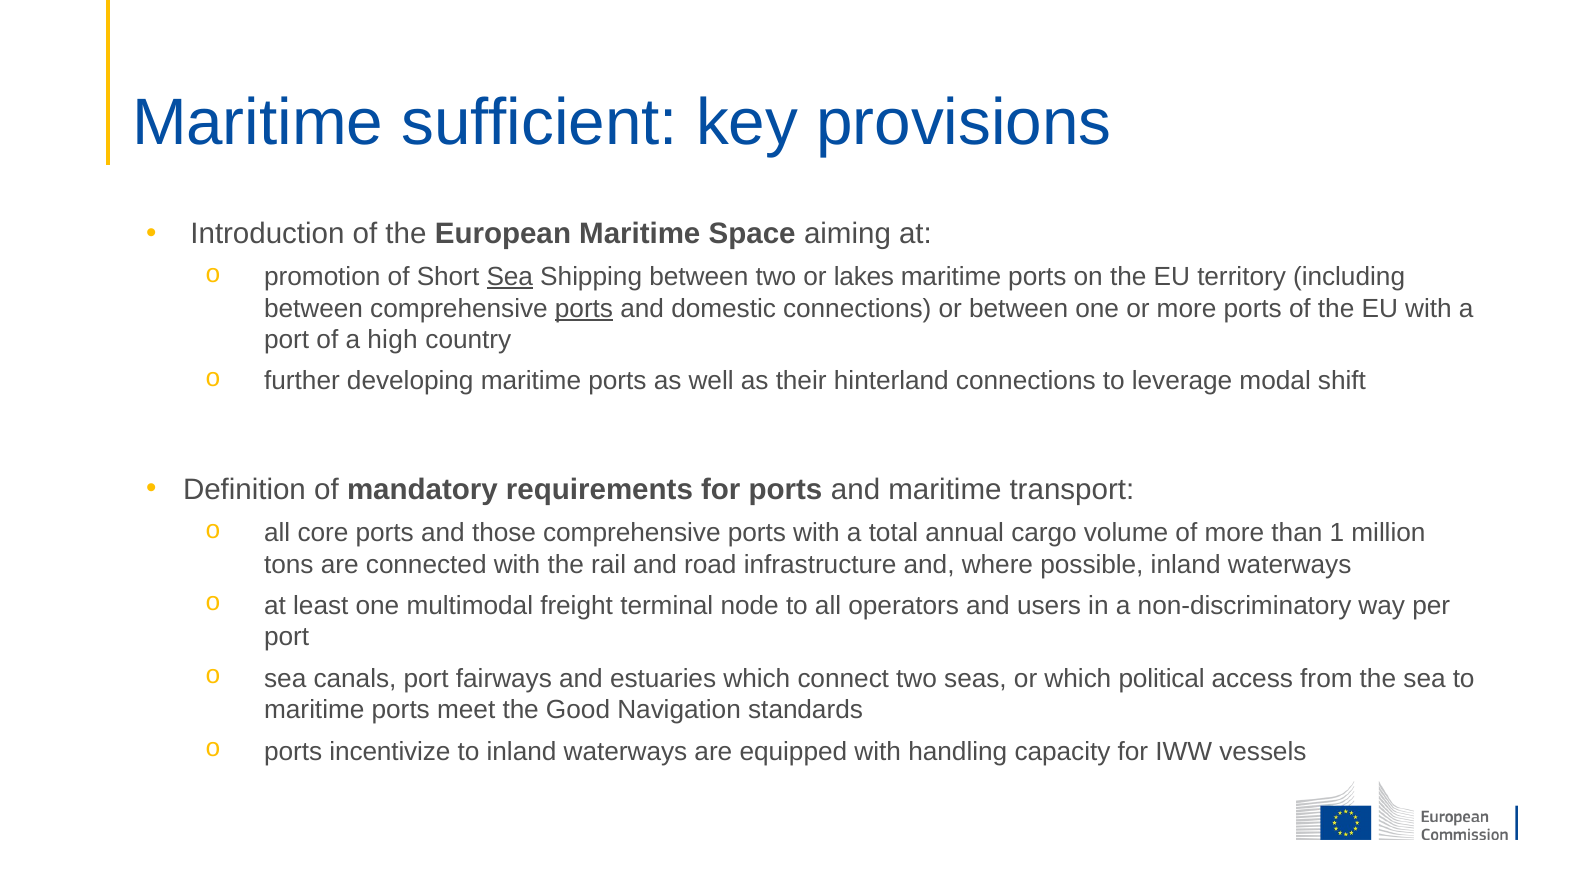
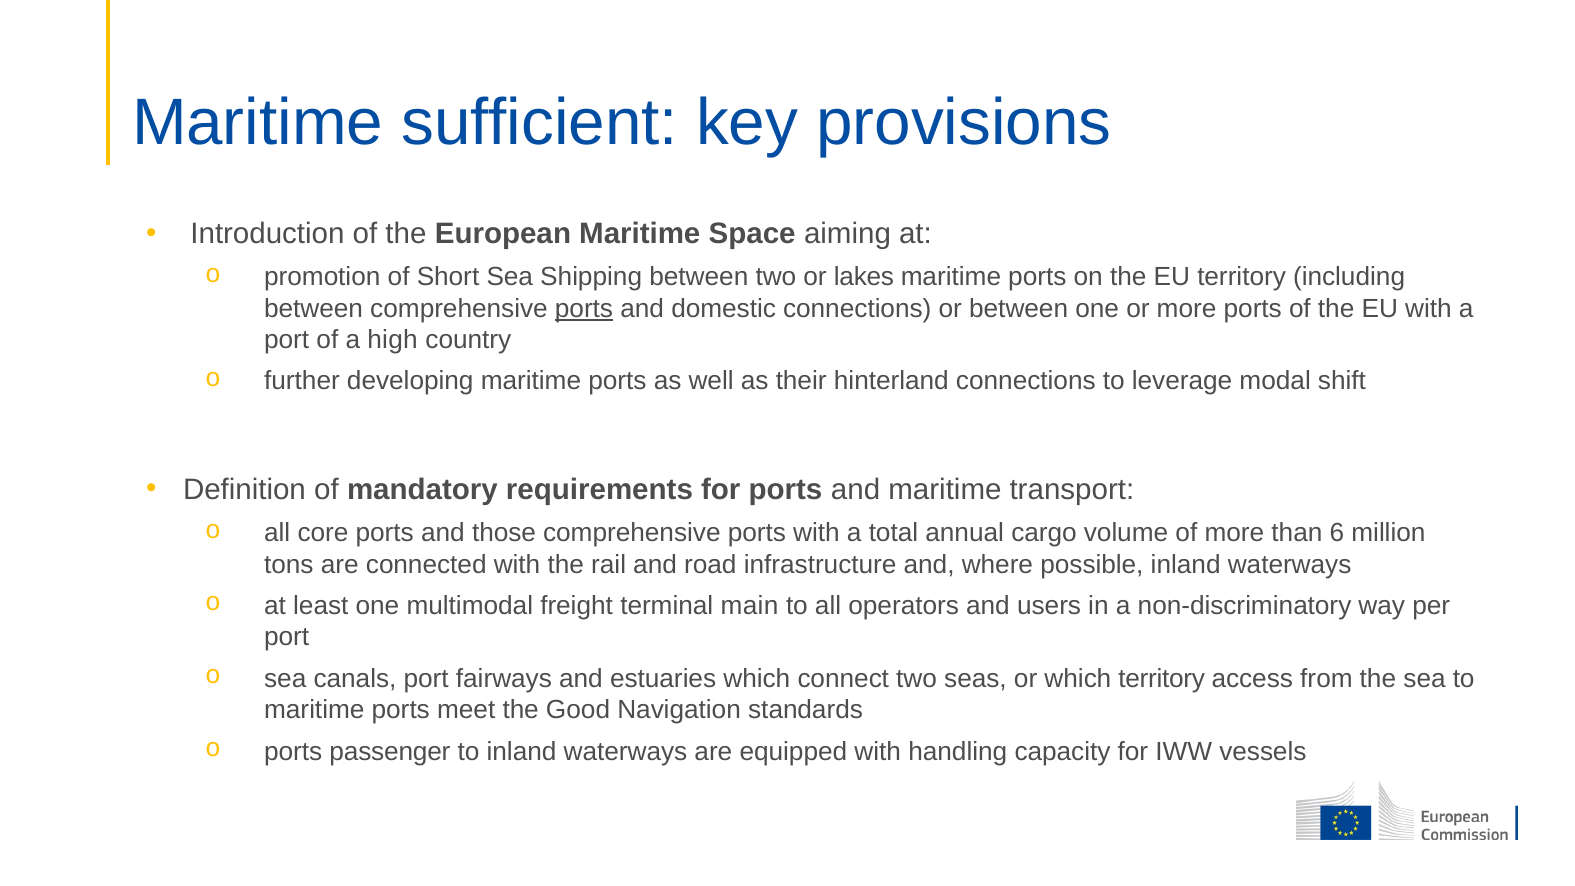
Sea at (510, 277) underline: present -> none
1: 1 -> 6
node: node -> main
which political: political -> territory
incentivize: incentivize -> passenger
